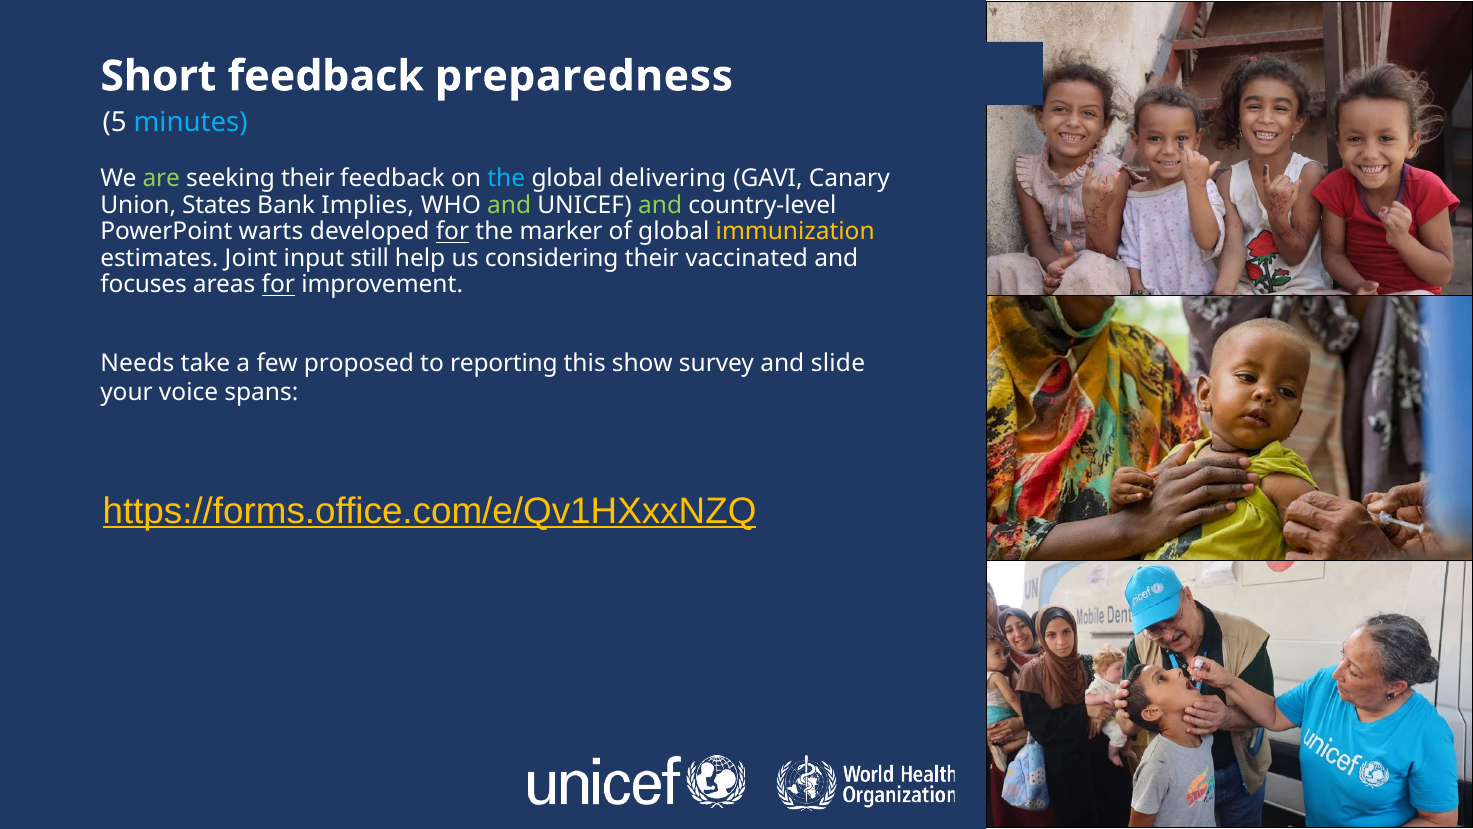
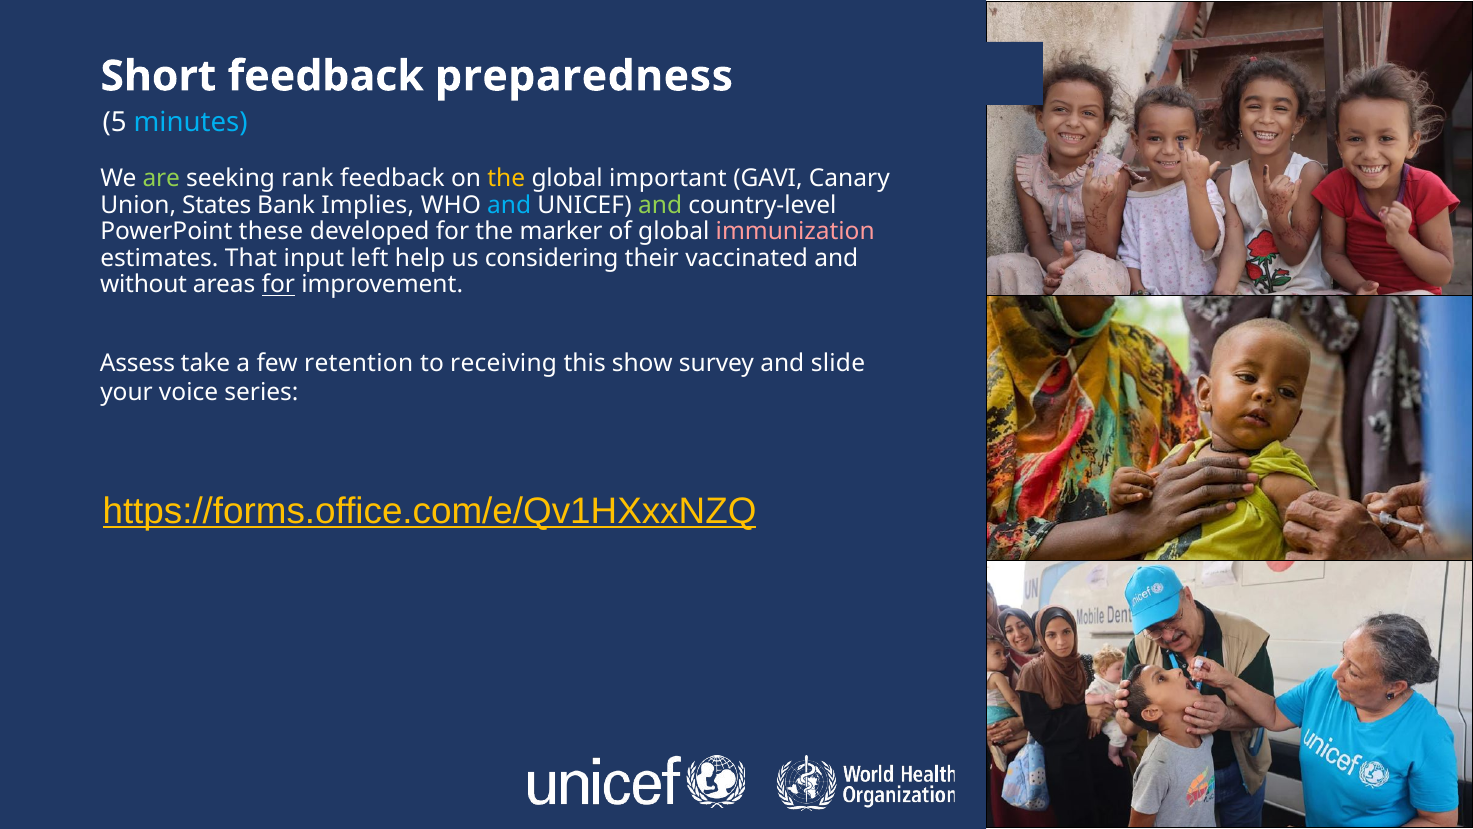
seeking their: their -> rank
the at (506, 179) colour: light blue -> yellow
delivering: delivering -> important
and at (509, 205) colour: light green -> light blue
warts: warts -> these
for at (452, 232) underline: present -> none
immunization colour: yellow -> pink
Joint: Joint -> That
still: still -> left
focuses: focuses -> without
Needs: Needs -> Assess
proposed: proposed -> retention
reporting: reporting -> receiving
spans: spans -> series
